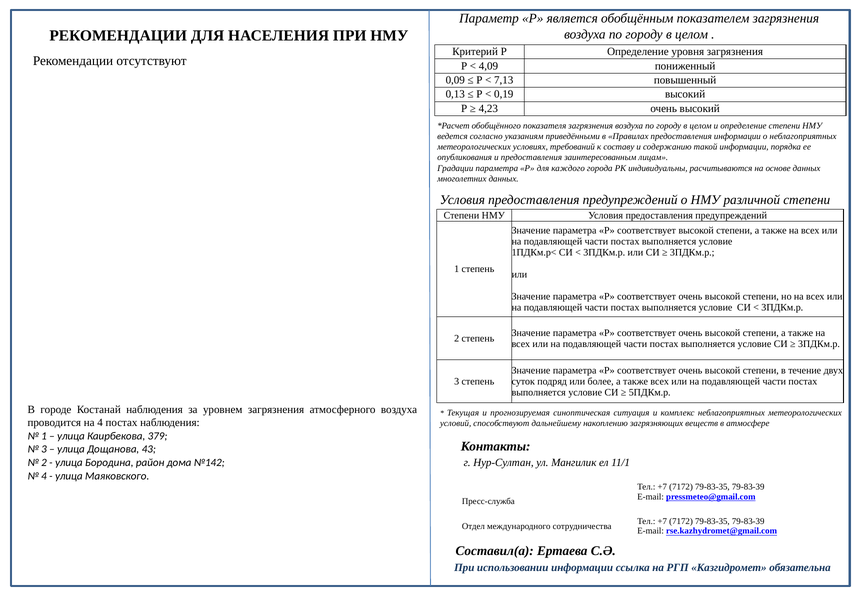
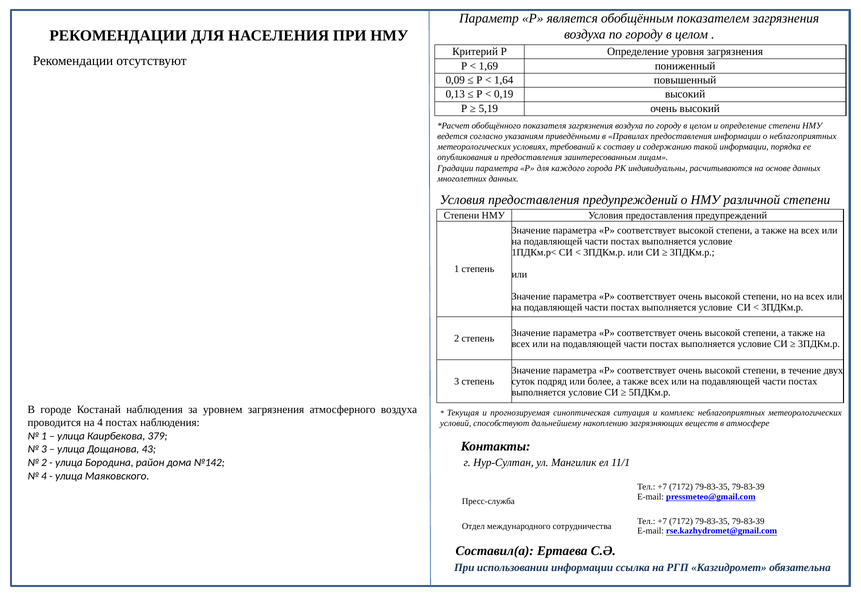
4,09: 4,09 -> 1,69
7,13: 7,13 -> 1,64
4,23: 4,23 -> 5,19
